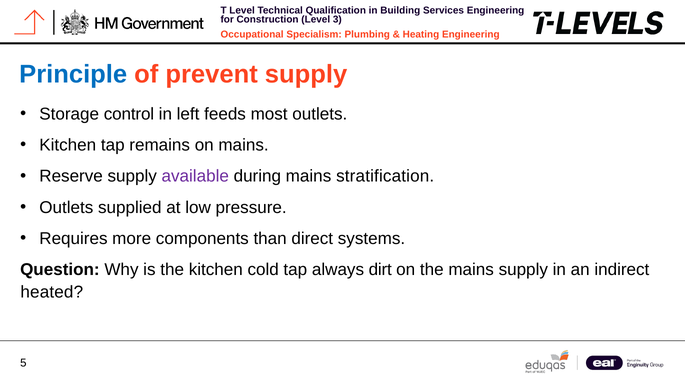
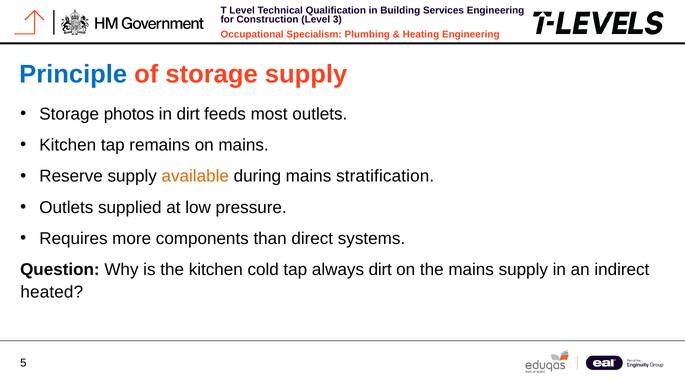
of prevent: prevent -> storage
control: control -> photos
in left: left -> dirt
available colour: purple -> orange
